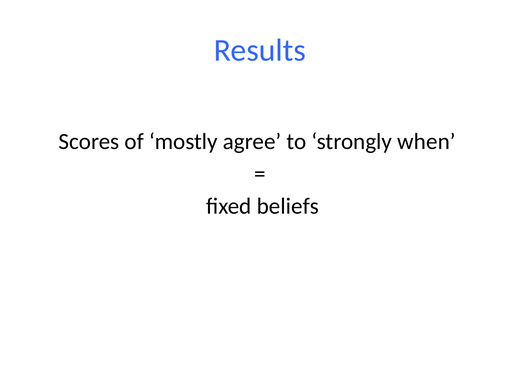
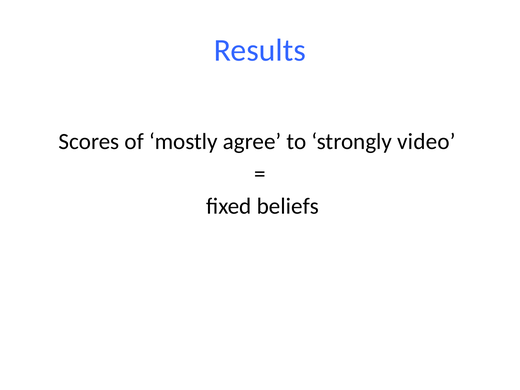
when: when -> video
